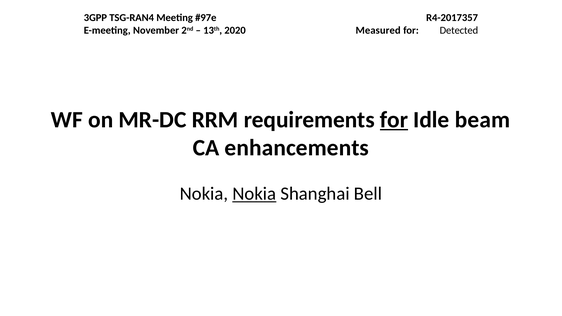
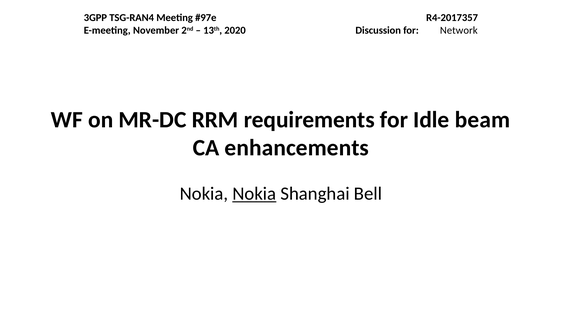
Measured: Measured -> Discussion
Detected: Detected -> Network
for at (394, 120) underline: present -> none
